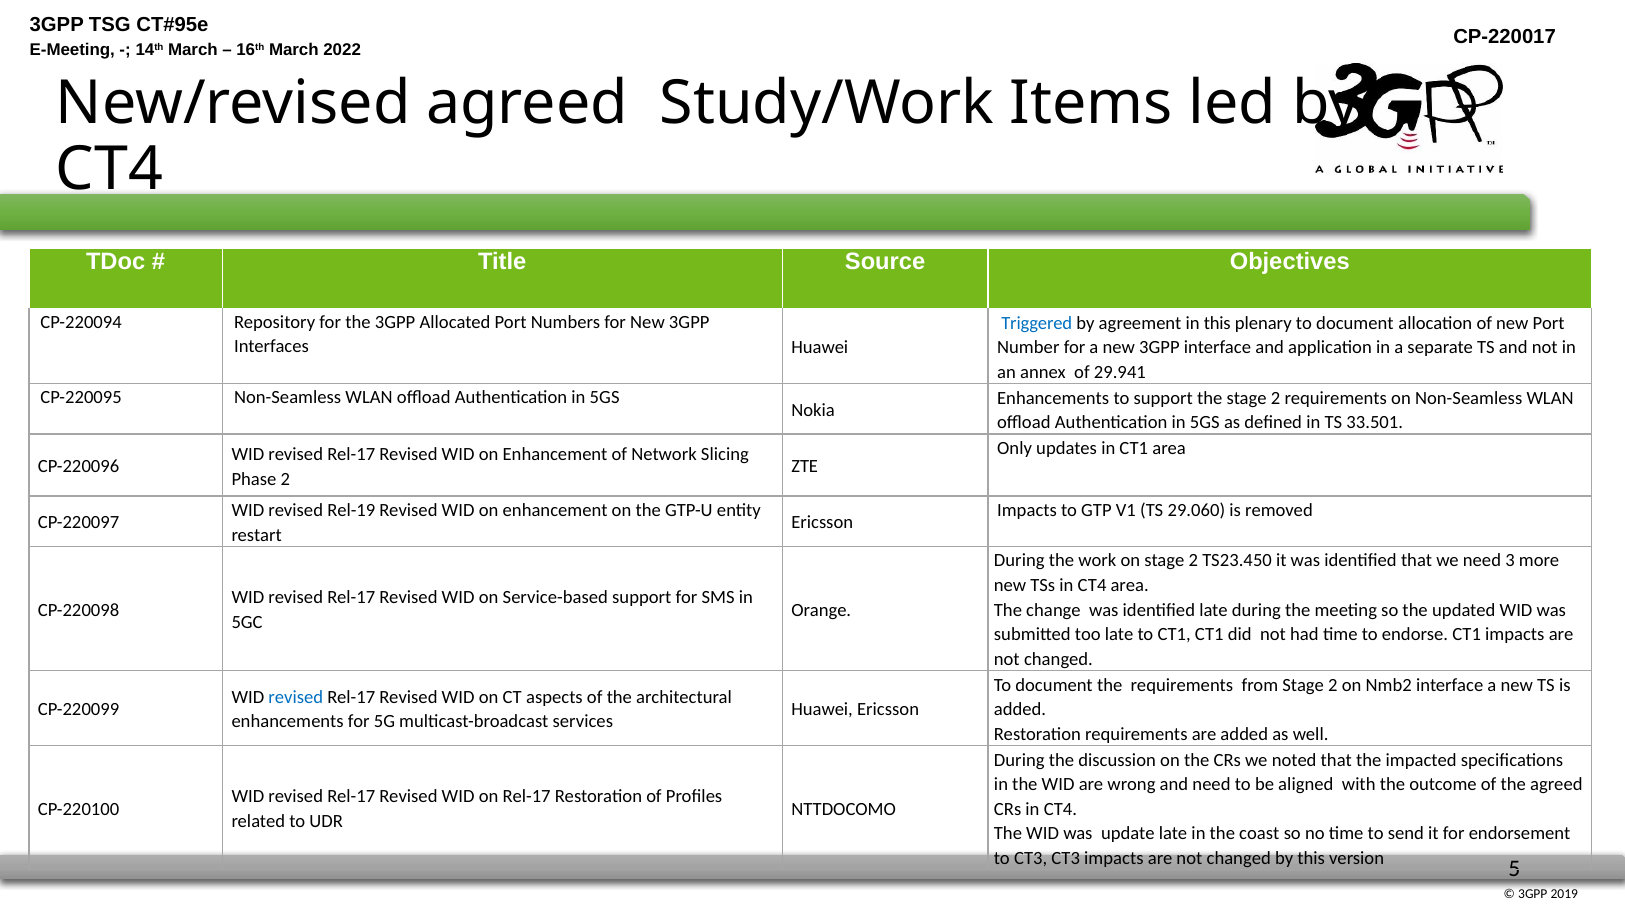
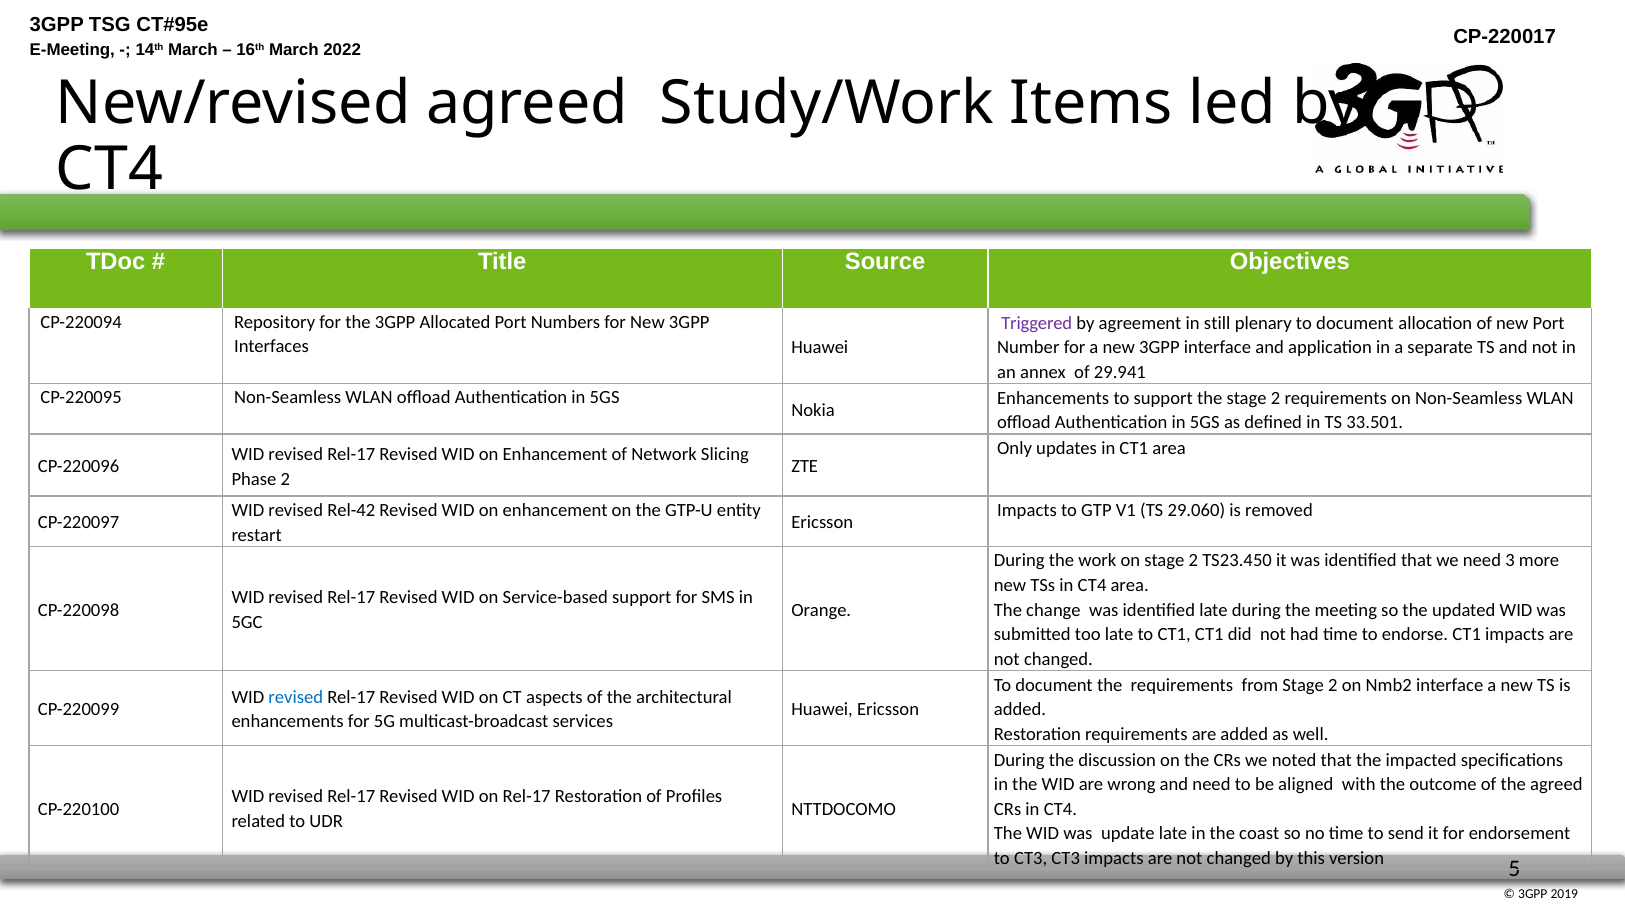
Triggered colour: blue -> purple
in this: this -> still
Rel-19: Rel-19 -> Rel-42
